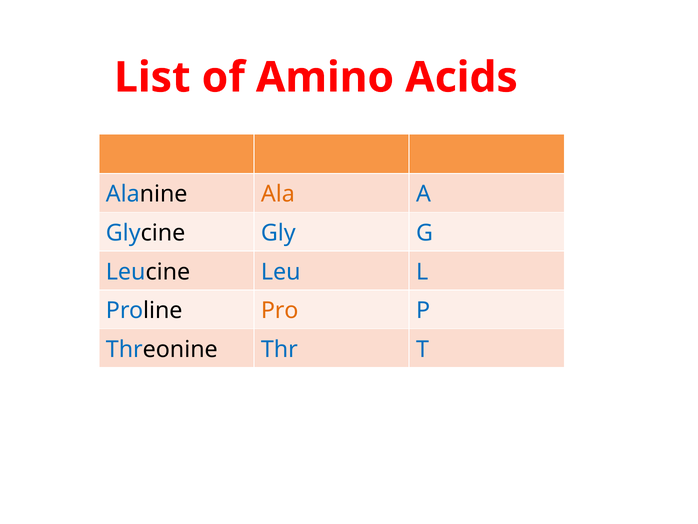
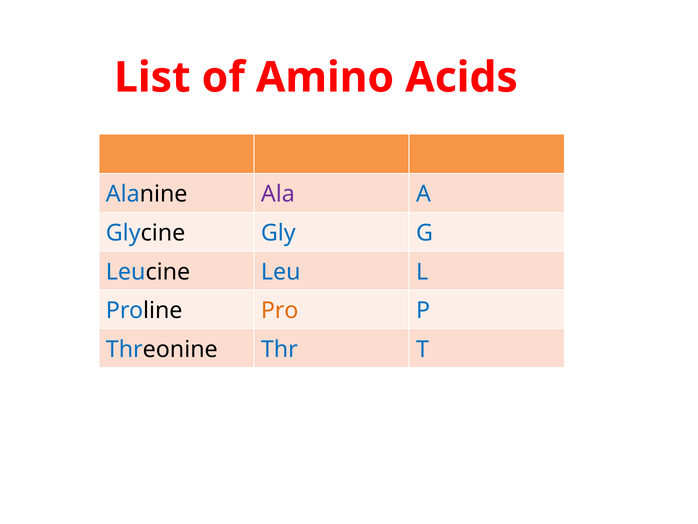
Ala colour: orange -> purple
